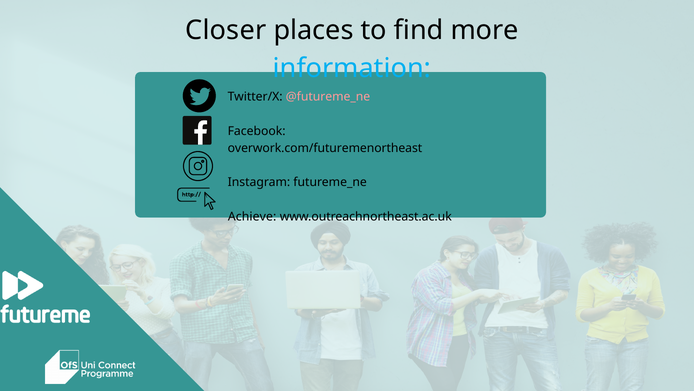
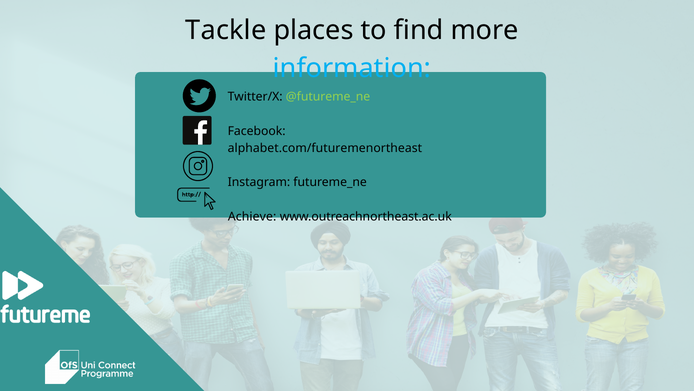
Closer: Closer -> Tackle
@futureme_ne colour: pink -> light green
overwork.com/futuremenortheast: overwork.com/futuremenortheast -> alphabet.com/futuremenortheast
